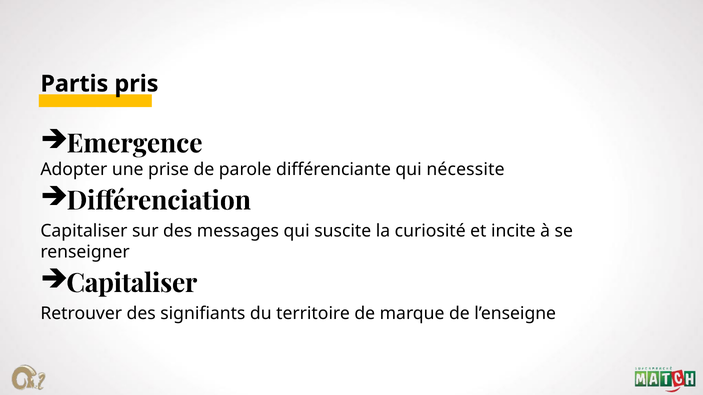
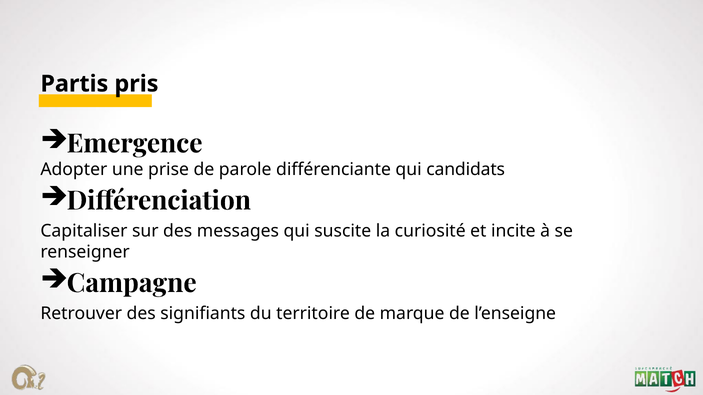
nécessite: nécessite -> candidats
Capitaliser at (132, 284): Capitaliser -> Campagne
